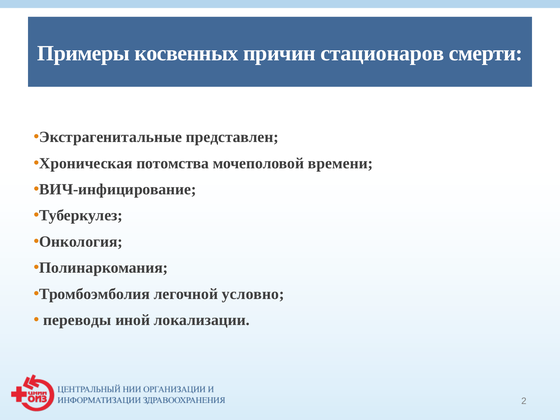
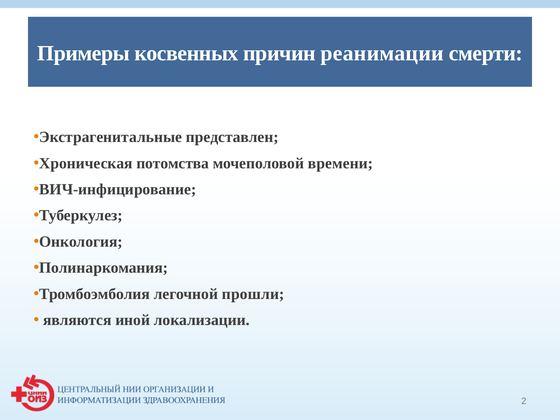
стационаров: стационаров -> реанимации
условно: условно -> прошли
переводы: переводы -> являются
